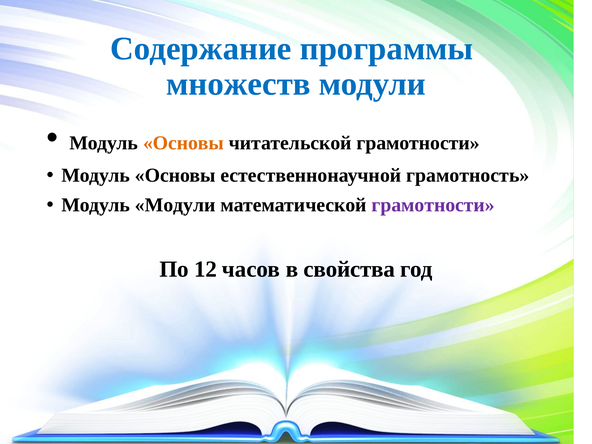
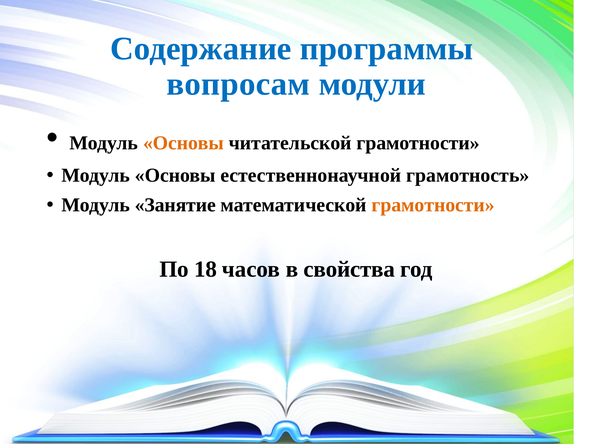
множеств: множеств -> вопросам
Модуль Модули: Модули -> Занятие
грамотности at (433, 205) colour: purple -> orange
12: 12 -> 18
